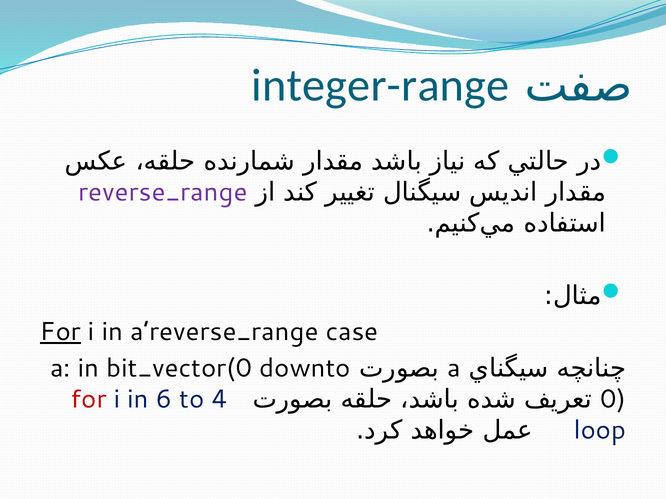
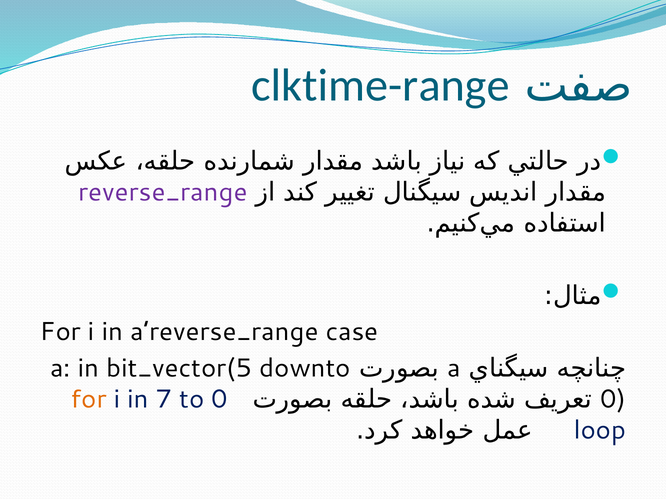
integer-range: integer-range -> clktime-range
For at (60, 332) underline: present -> none
bit_vector(0: bit_vector(0 -> bit_vector(5
for at (89, 399) colour: red -> orange
6: 6 -> 7
to 4: 4 -> 0
